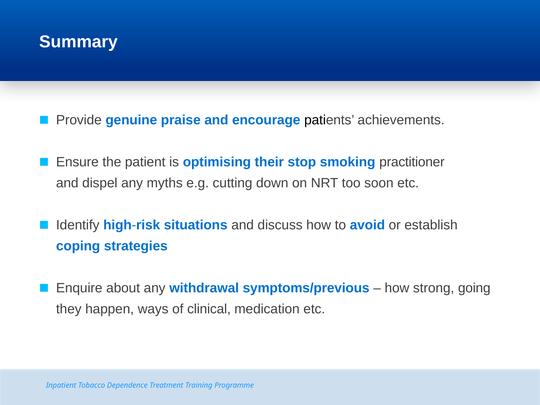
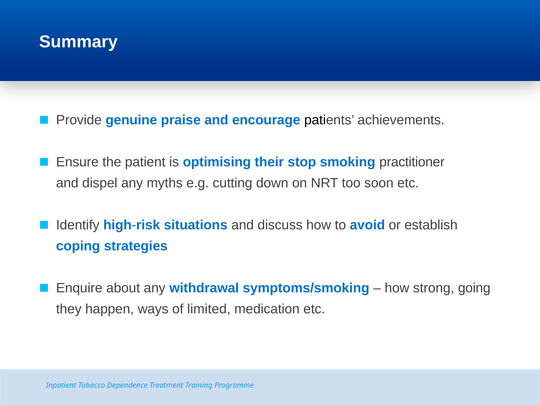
symptoms/previous: symptoms/previous -> symptoms/smoking
clinical: clinical -> limited
